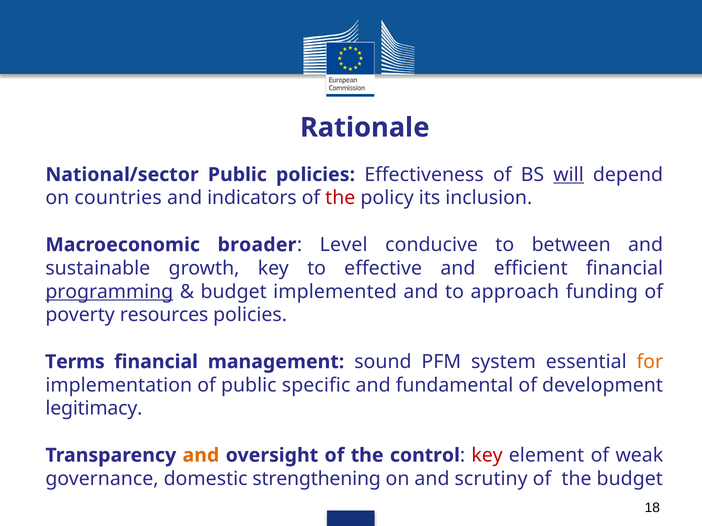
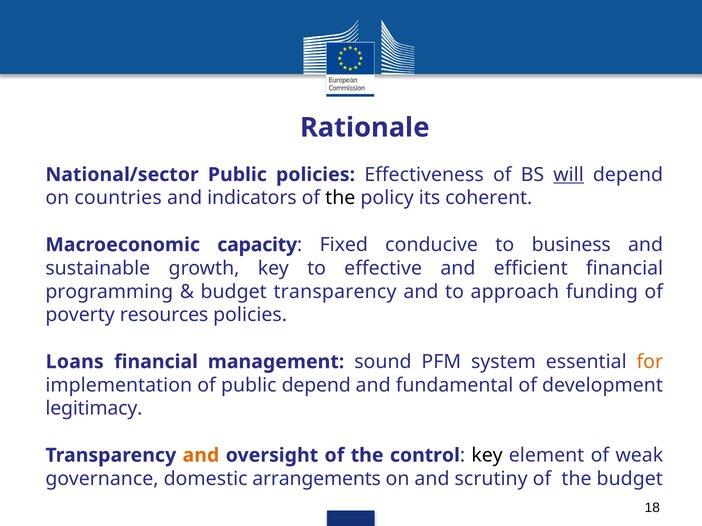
the at (340, 198) colour: red -> black
inclusion: inclusion -> coherent
broader: broader -> capacity
Level: Level -> Fixed
between: between -> business
programming underline: present -> none
budget implemented: implemented -> transparency
Terms: Terms -> Loans
public specific: specific -> depend
key at (487, 456) colour: red -> black
strengthening: strengthening -> arrangements
